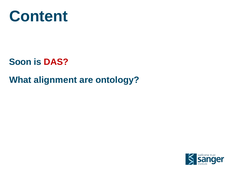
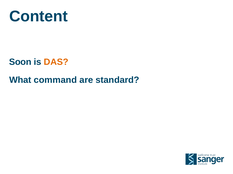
DAS colour: red -> orange
alignment: alignment -> command
ontology: ontology -> standard
